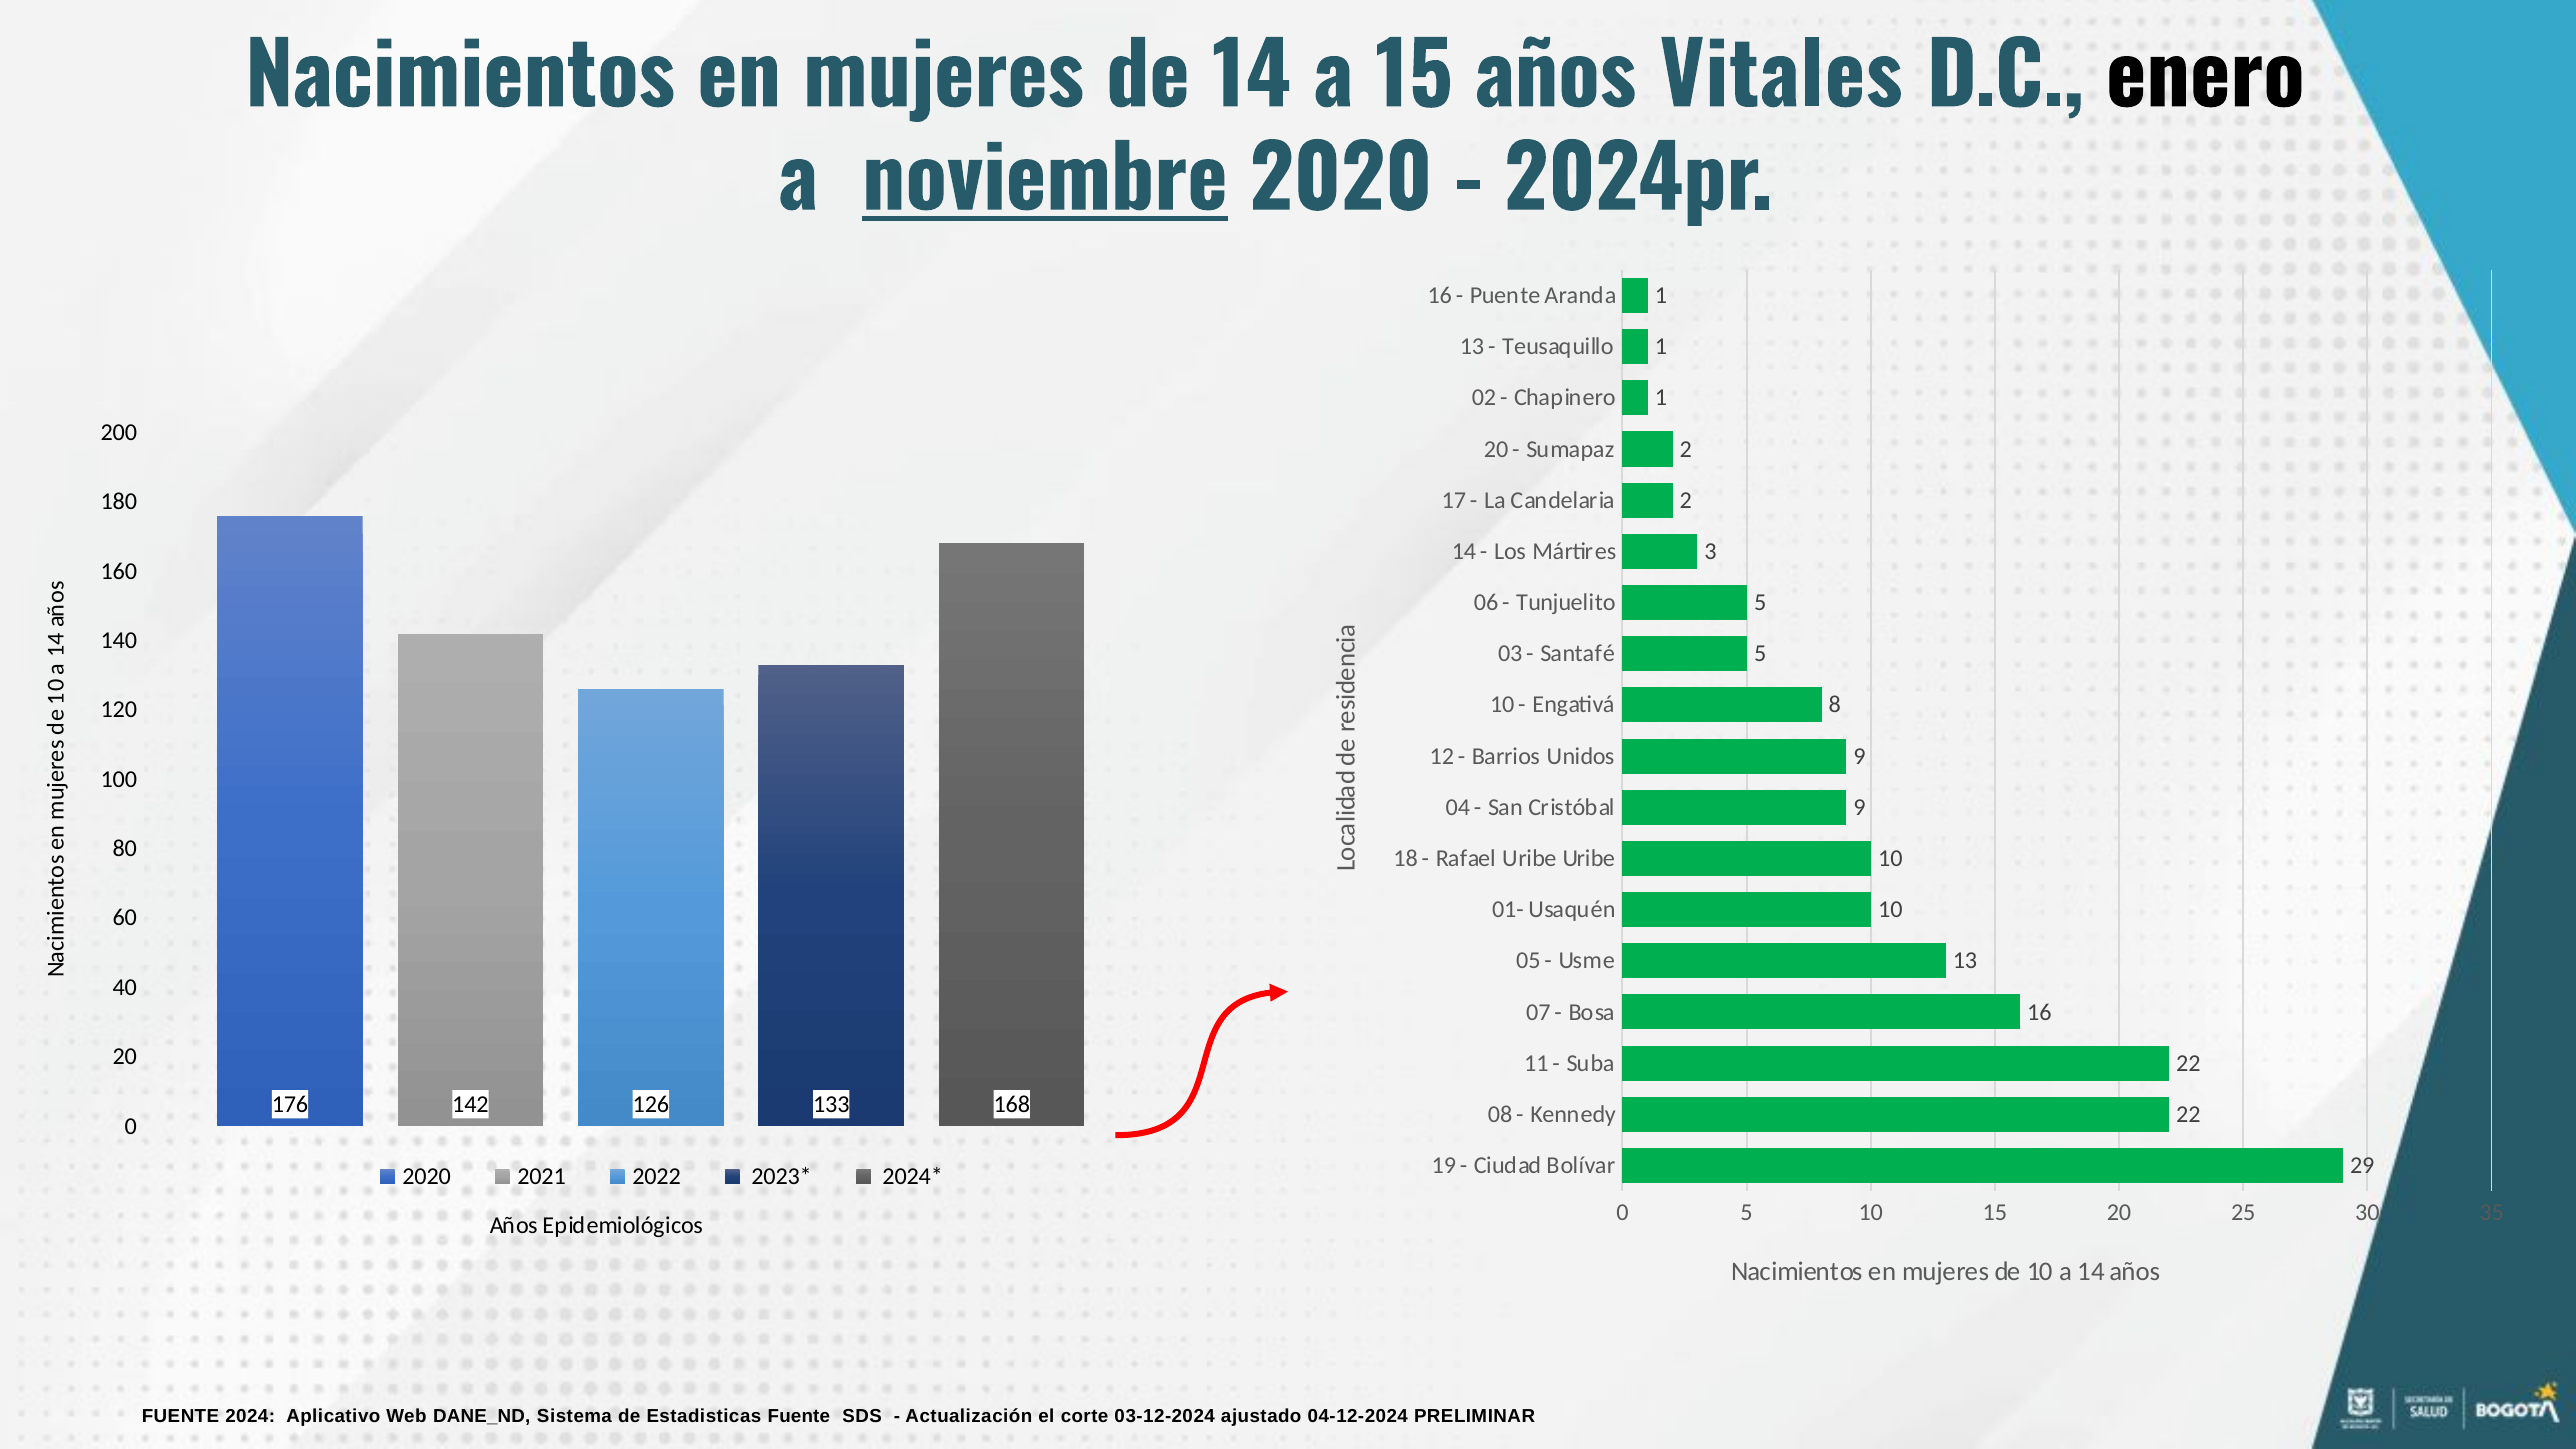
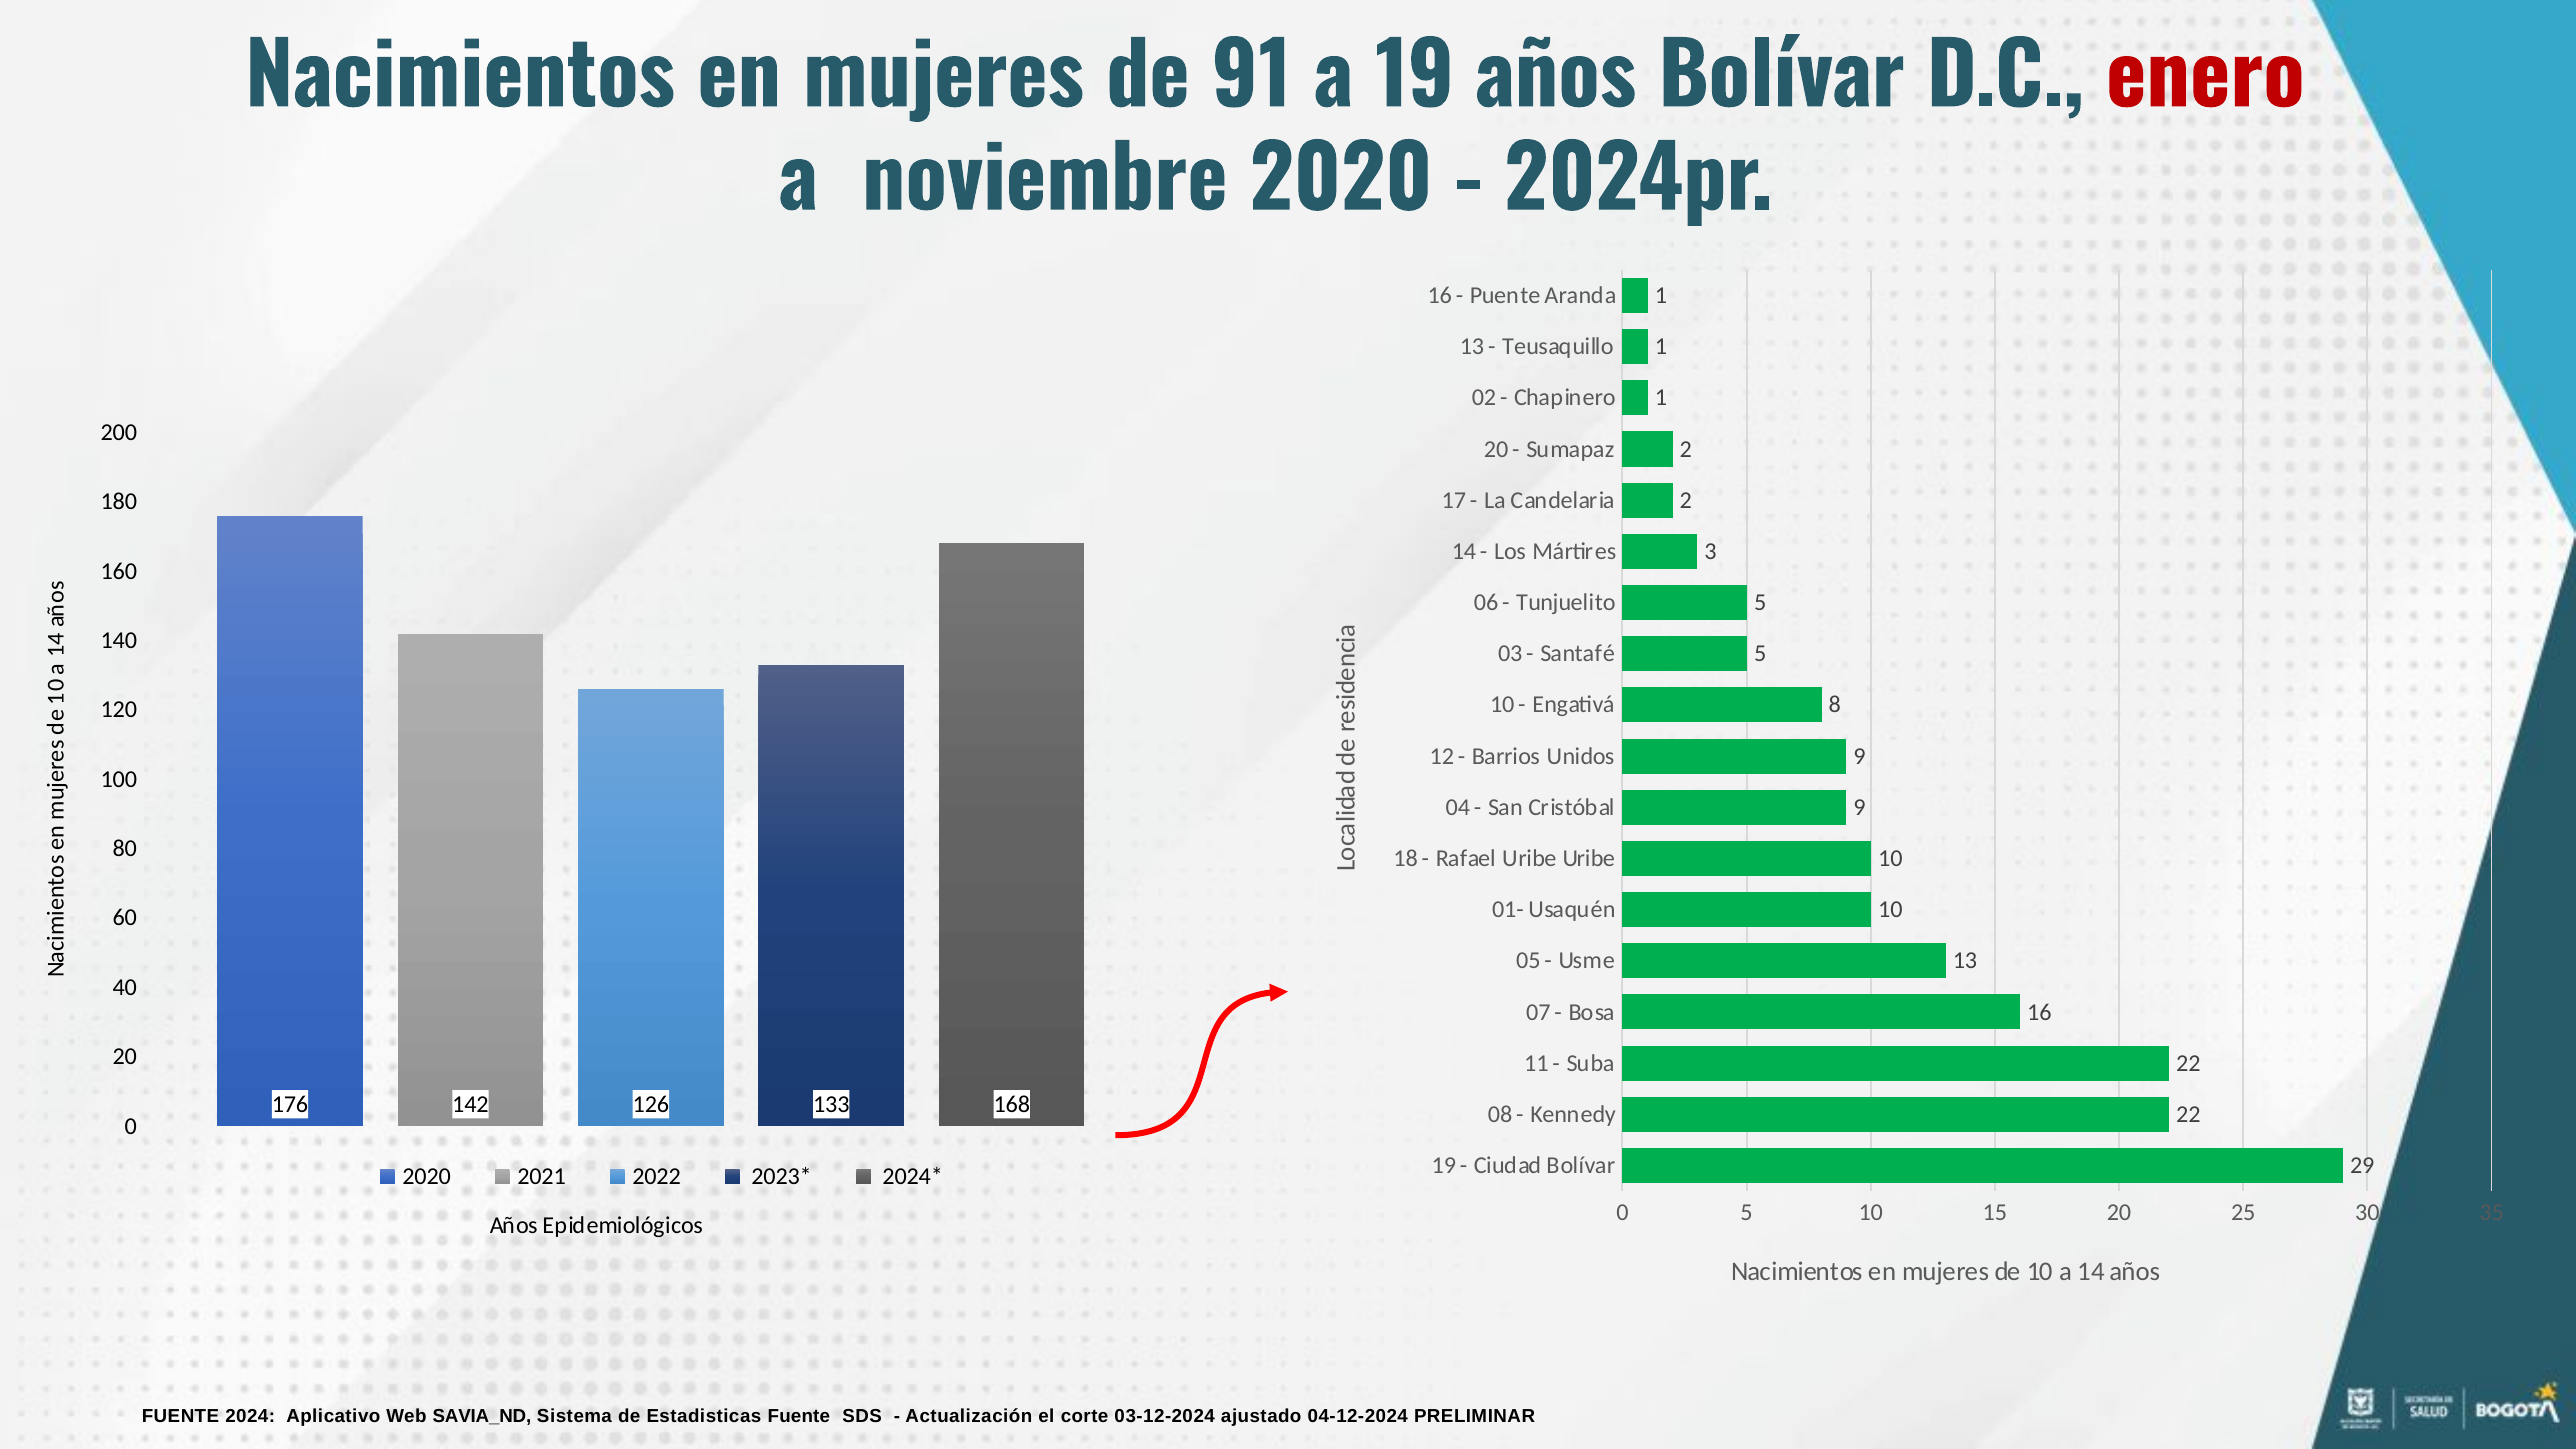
de 14: 14 -> 91
a 15: 15 -> 19
años Vitales: Vitales -> Bolívar
enero colour: black -> red
noviembre underline: present -> none
DANE_ND: DANE_ND -> SAVIA_ND
